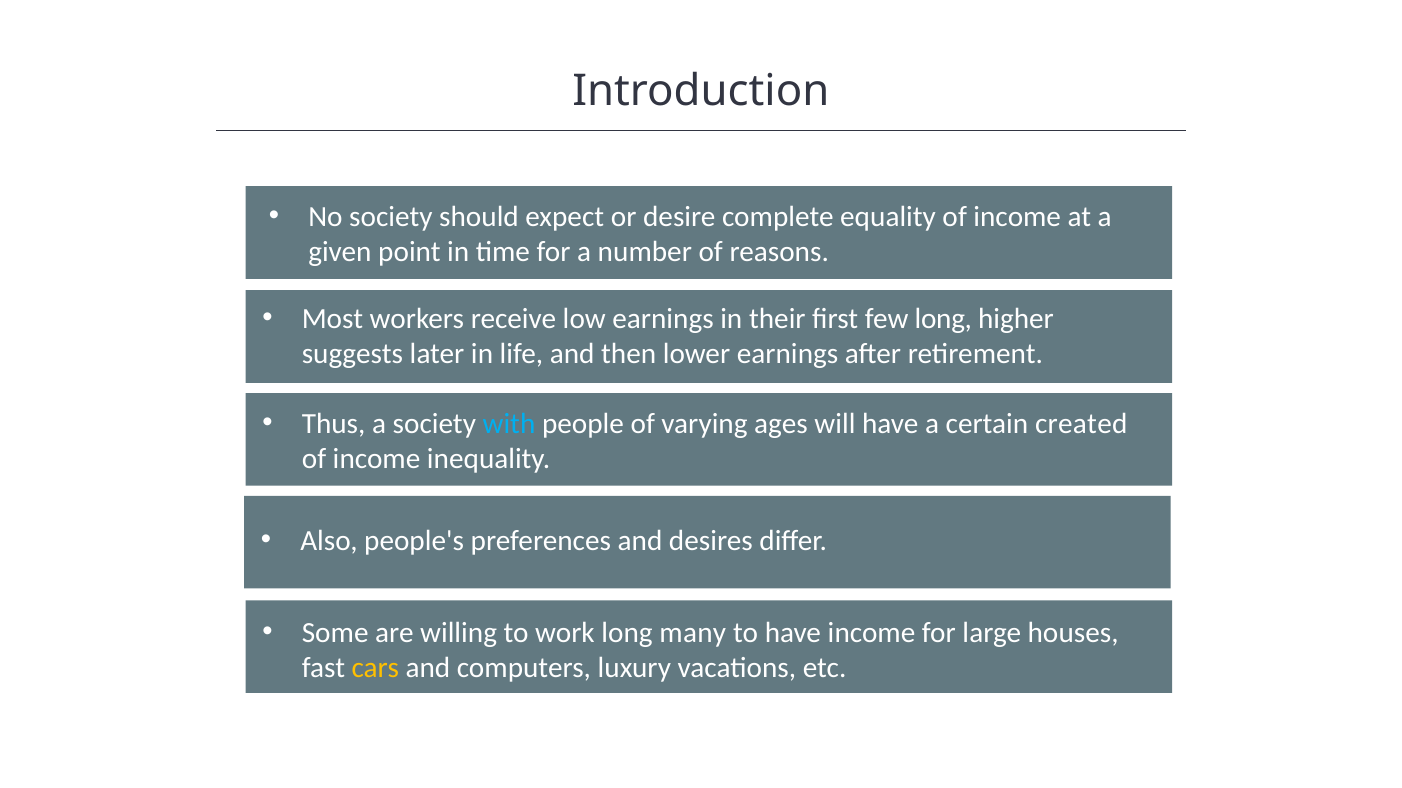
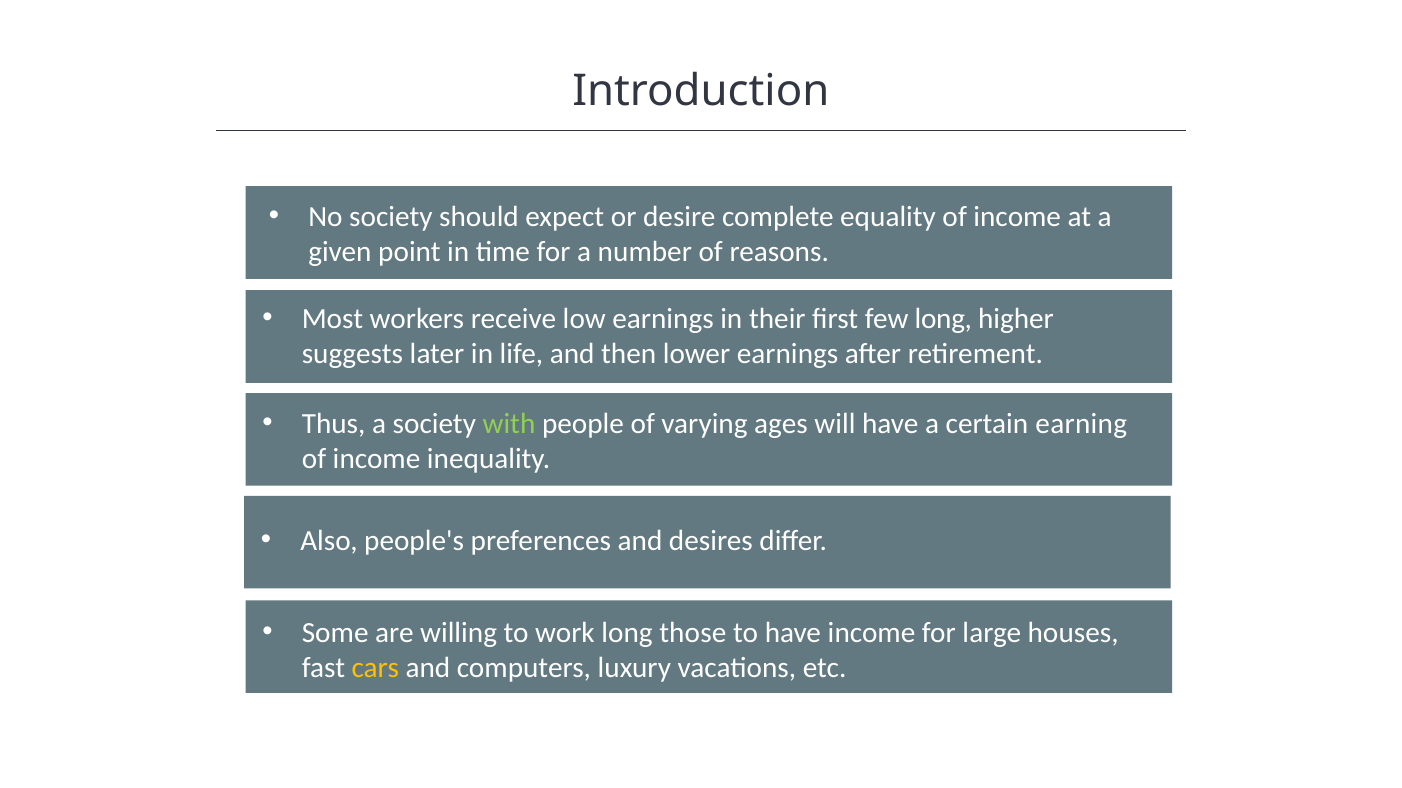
with colour: light blue -> light green
created: created -> earning
many: many -> those
